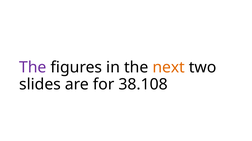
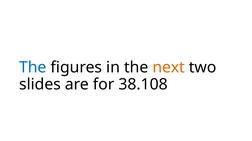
The at (33, 68) colour: purple -> blue
